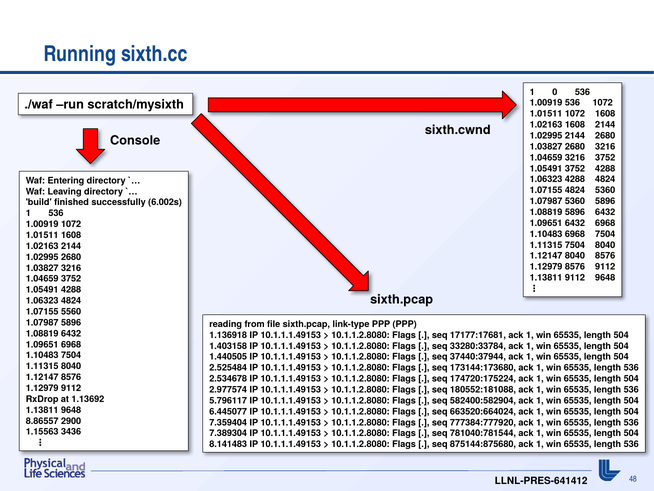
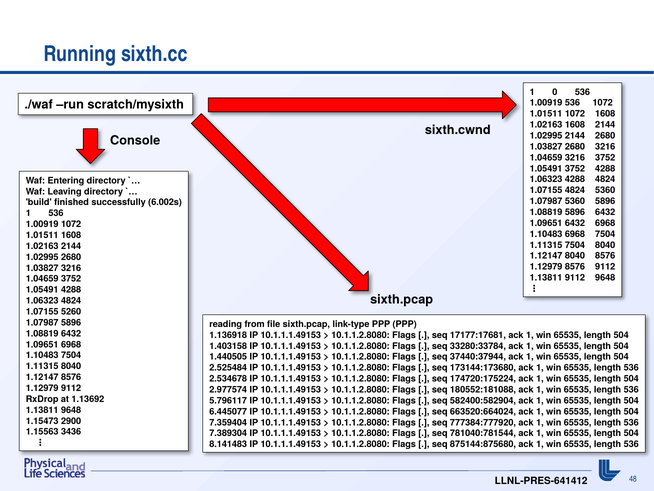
5560: 5560 -> 5260
8.86557: 8.86557 -> 1.15473
